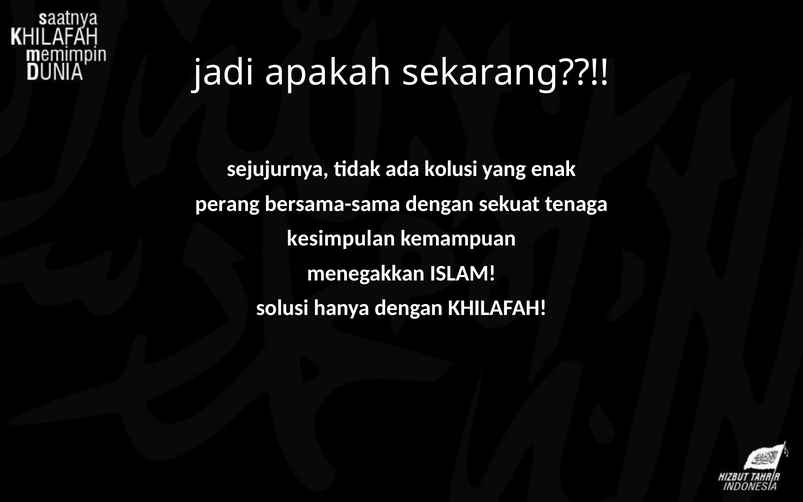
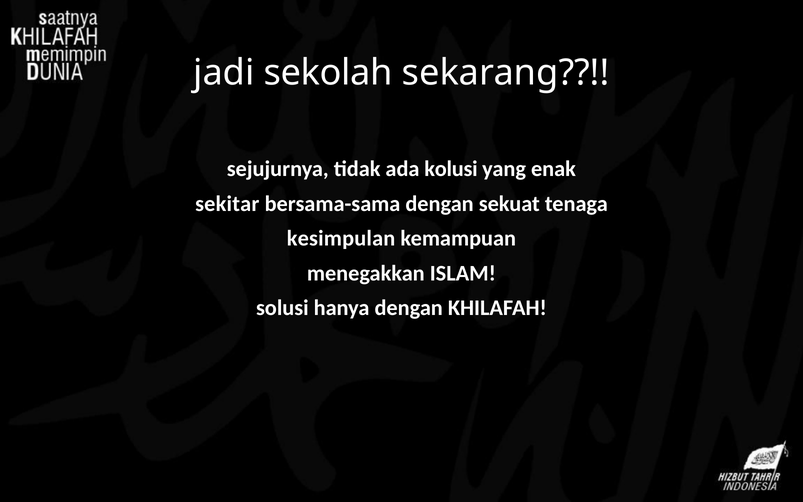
apakah: apakah -> sekolah
perang: perang -> sekitar
